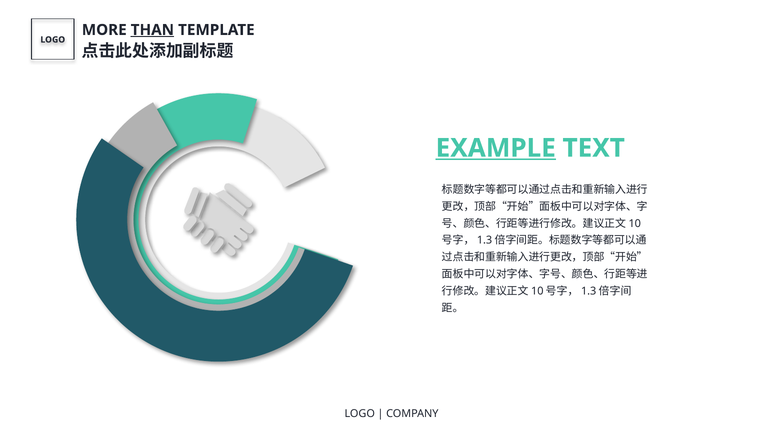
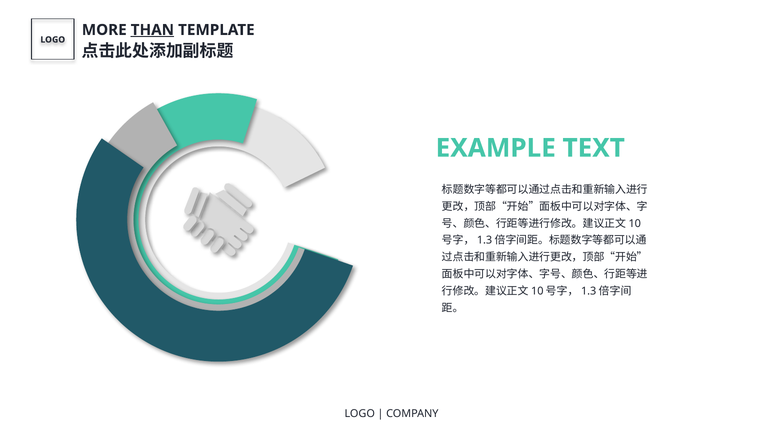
EXAMPLE underline: present -> none
